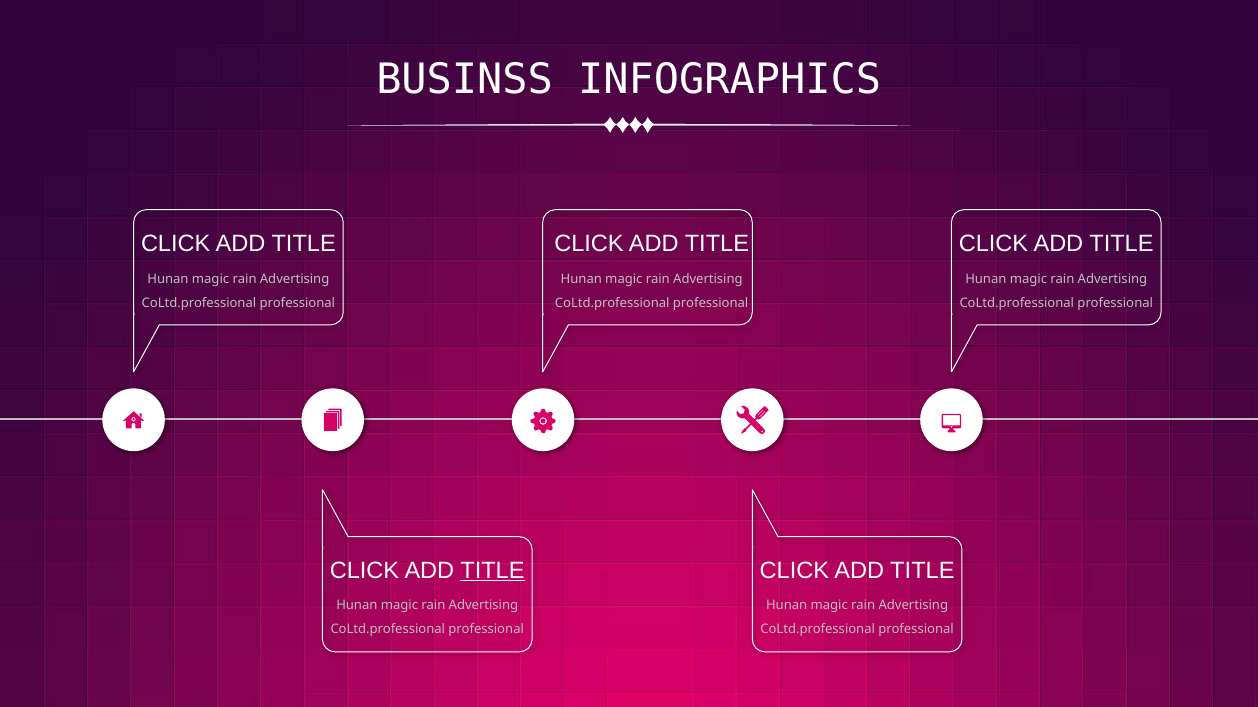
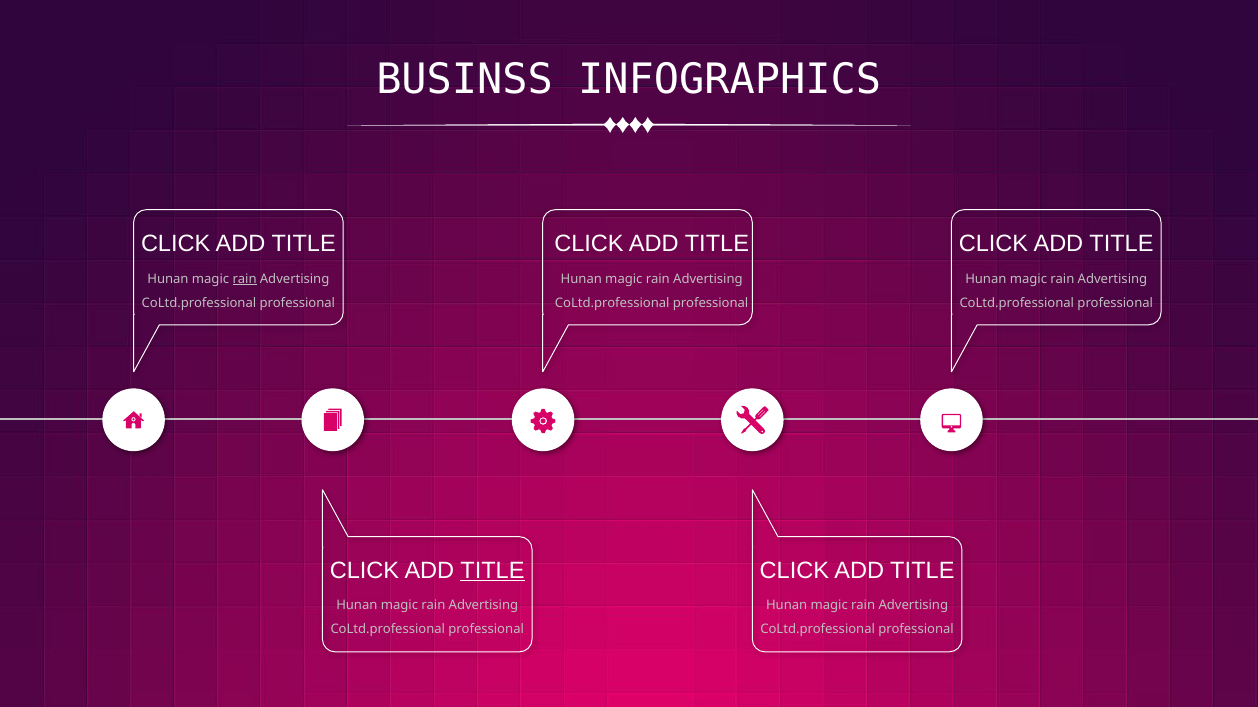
rain at (245, 279) underline: none -> present
